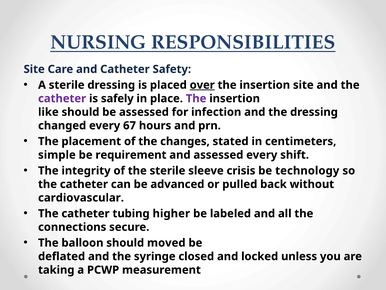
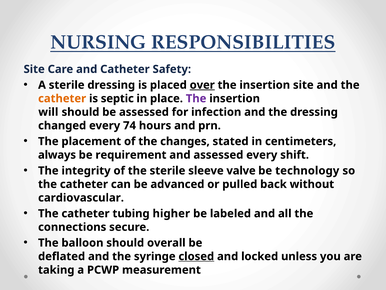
catheter at (62, 98) colour: purple -> orange
safely: safely -> septic
like: like -> will
67: 67 -> 74
simple: simple -> always
crisis: crisis -> valve
moved: moved -> overall
closed underline: none -> present
